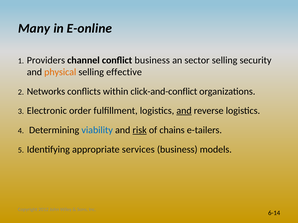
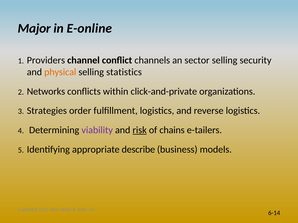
Many: Many -> Major
conflict business: business -> channels
effective: effective -> statistics
click-and-conflict: click-and-conflict -> click-and-private
Electronic: Electronic -> Strategies
and at (184, 111) underline: present -> none
viability colour: blue -> purple
services: services -> describe
